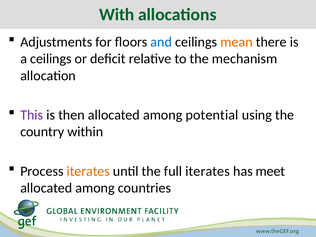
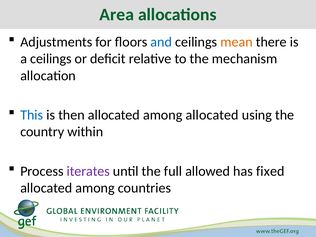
With: With -> Area
This colour: purple -> blue
among potential: potential -> allocated
iterates at (88, 171) colour: orange -> purple
full iterates: iterates -> allowed
meet: meet -> fixed
